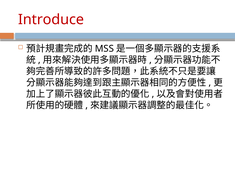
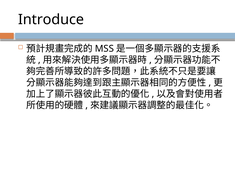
Introduce colour: red -> black
